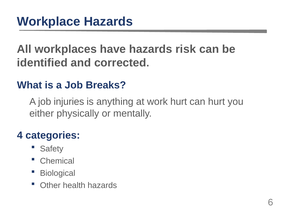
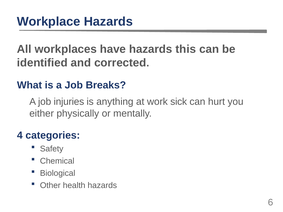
risk: risk -> this
work hurt: hurt -> sick
